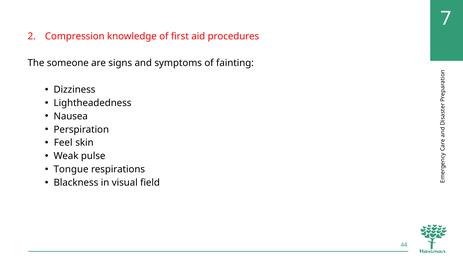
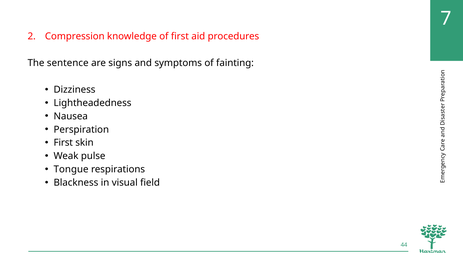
someone: someone -> sentence
Feel at (63, 143): Feel -> First
